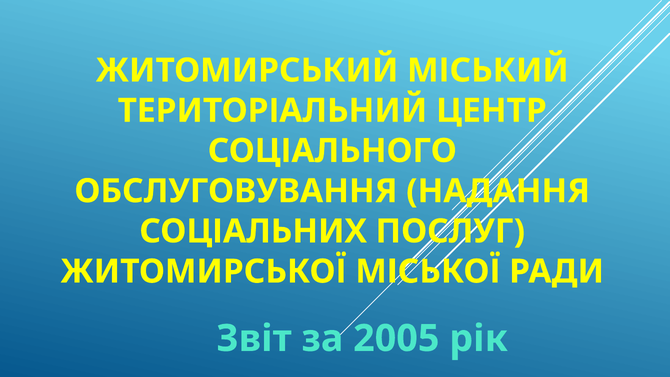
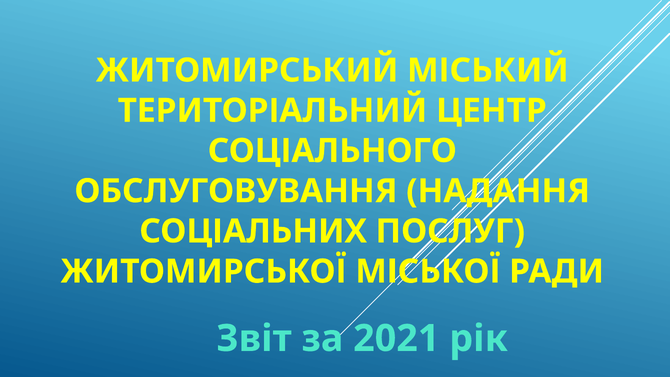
2005: 2005 -> 2021
